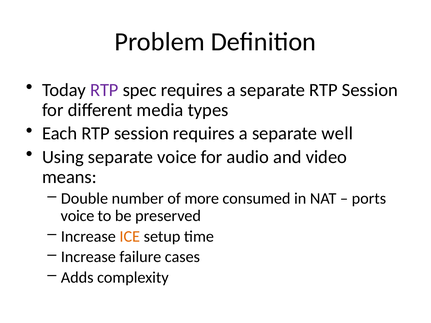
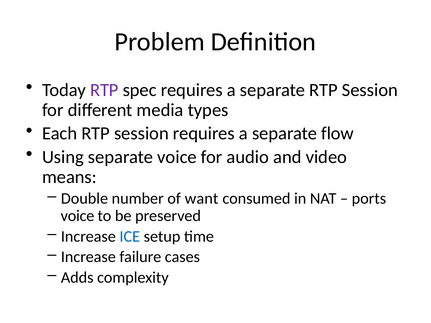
well: well -> flow
more: more -> want
ICE colour: orange -> blue
